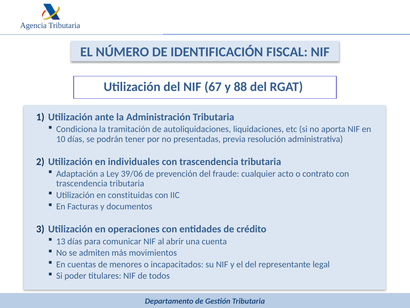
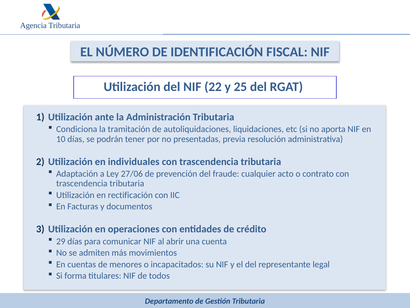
67: 67 -> 22
88: 88 -> 25
39/06: 39/06 -> 27/06
constituidas: constituidas -> rectificación
13: 13 -> 29
poder: poder -> forma
